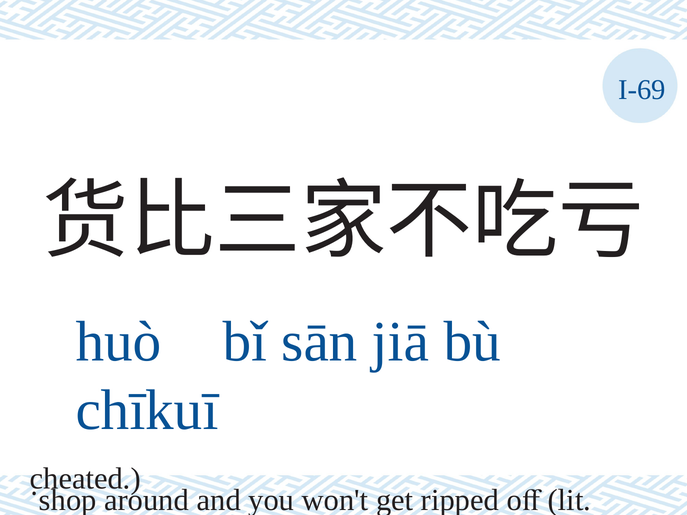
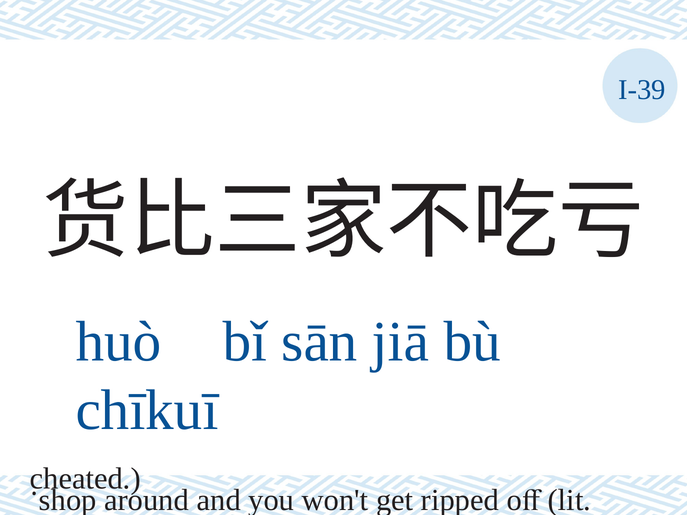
I-69: I-69 -> I-39
